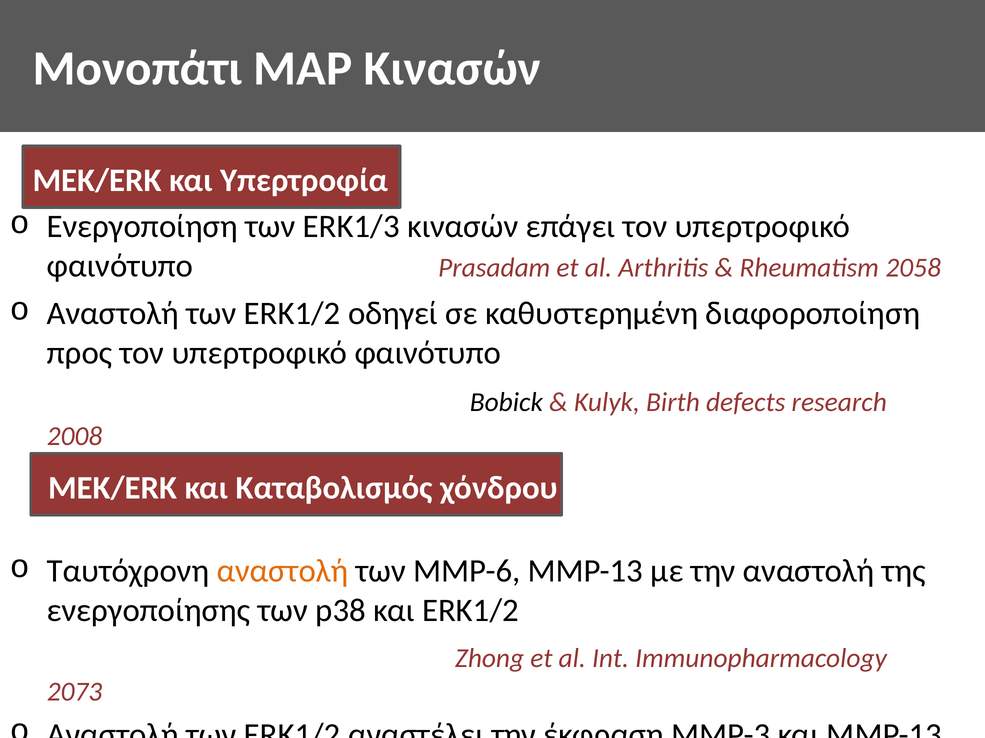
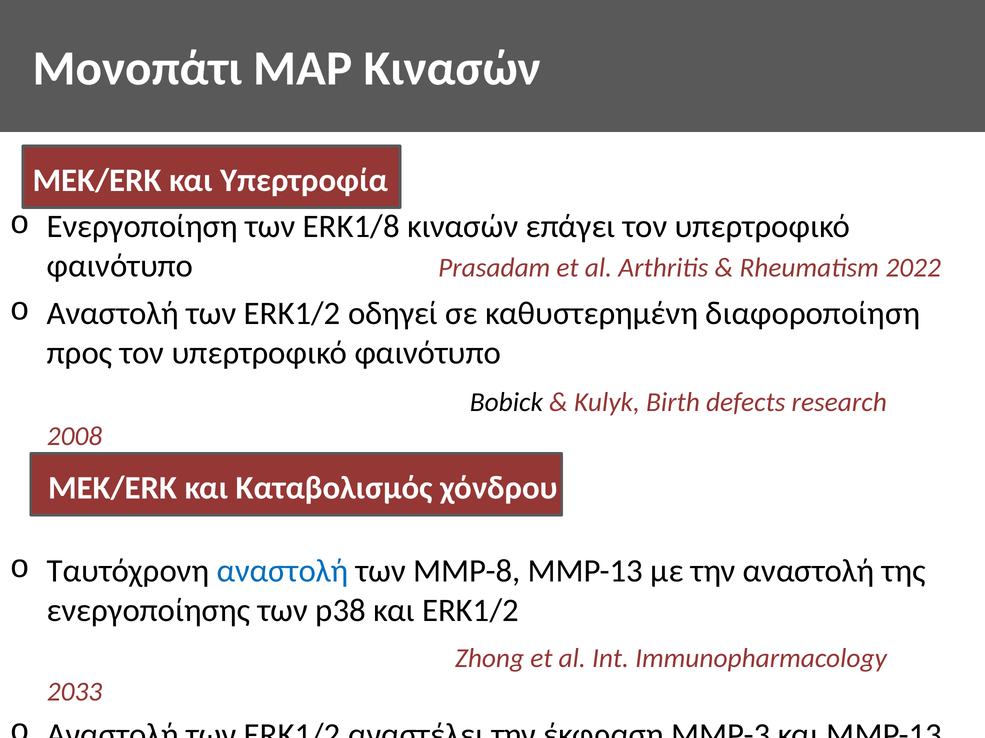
ERK1/3: ERK1/3 -> ERK1/8
2058: 2058 -> 2022
αναστολή at (283, 572) colour: orange -> blue
ΜΜΡ-6: ΜΜΡ-6 -> ΜΜΡ-8
2073: 2073 -> 2033
